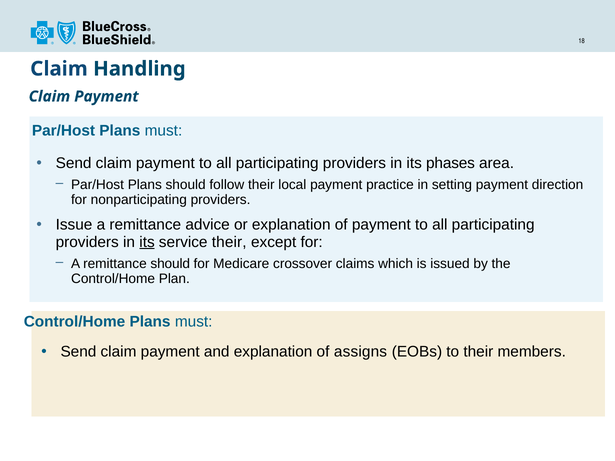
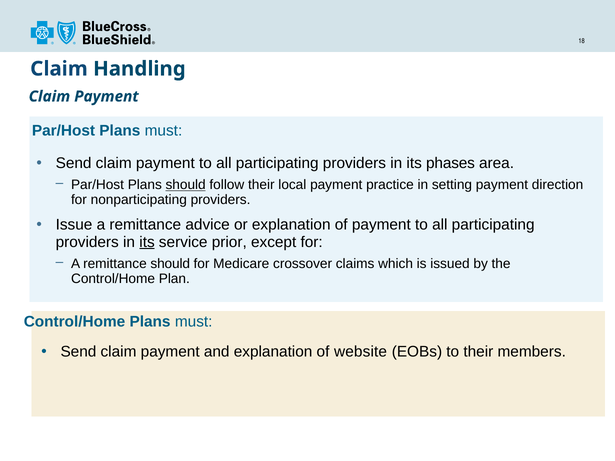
should at (186, 185) underline: none -> present
service their: their -> prior
assigns: assigns -> website
